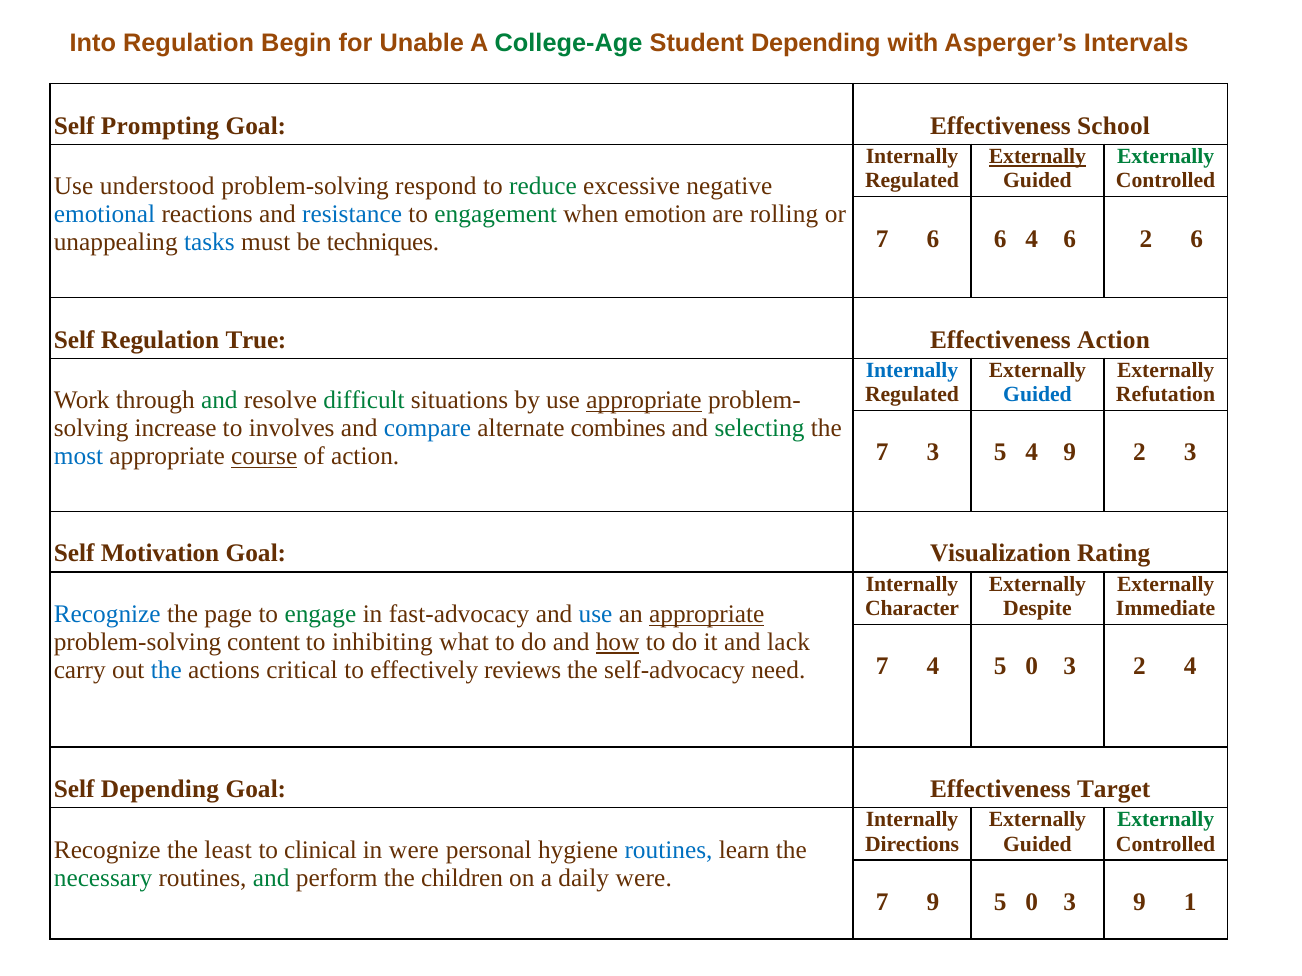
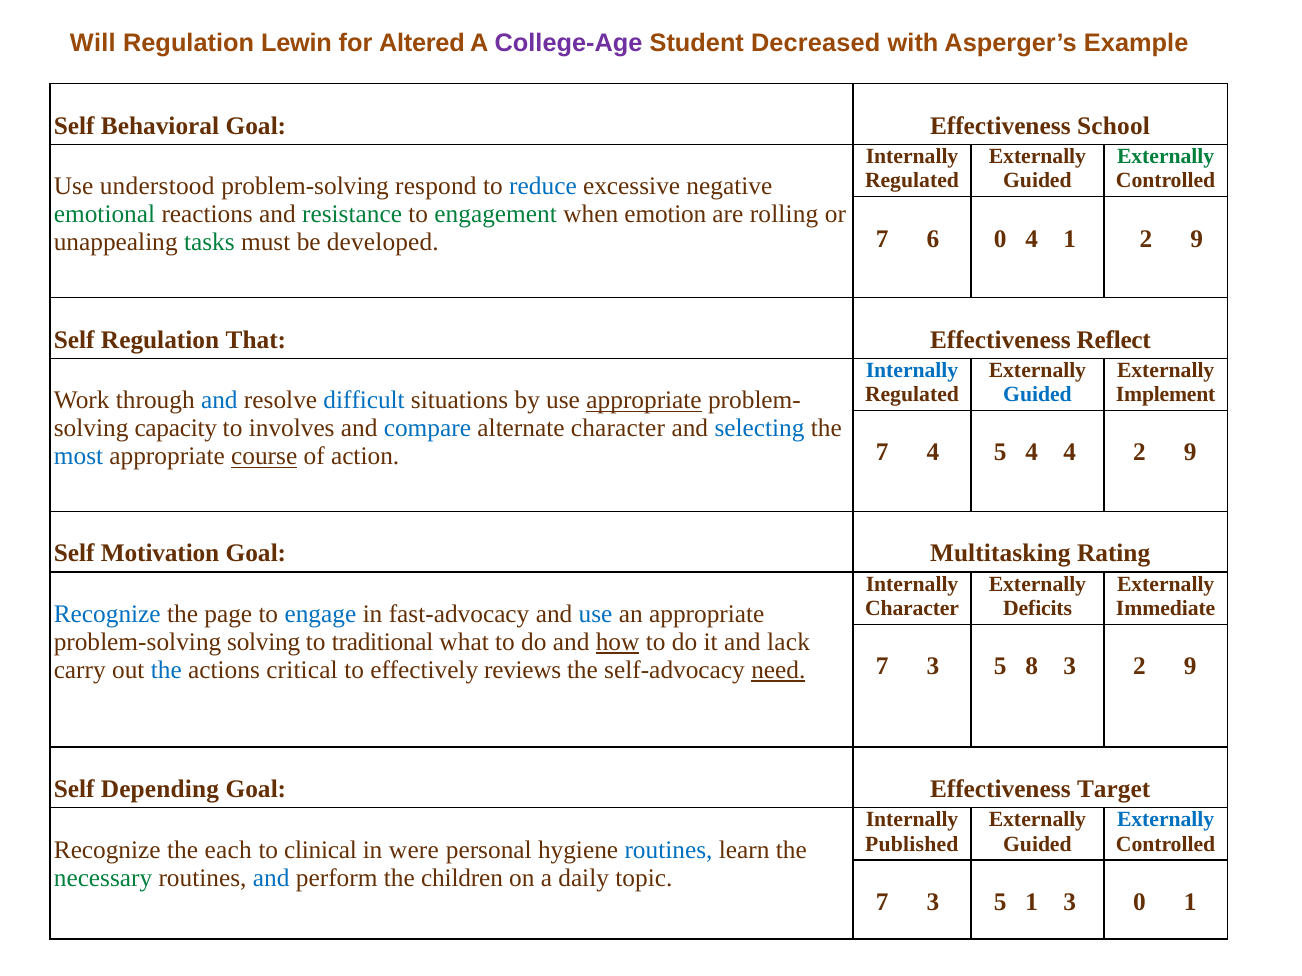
Into: Into -> Will
Begin: Begin -> Lewin
Unable: Unable -> Altered
College-Age colour: green -> purple
Student Depending: Depending -> Decreased
Intervals: Intervals -> Example
Prompting: Prompting -> Behavioral
Externally at (1037, 157) underline: present -> none
reduce colour: green -> blue
emotional colour: blue -> green
resistance colour: blue -> green
6 6: 6 -> 0
4 6: 6 -> 1
6 at (1197, 239): 6 -> 9
tasks colour: blue -> green
techniques: techniques -> developed
True: True -> That
Effectiveness Action: Action -> Reflect
Refutation: Refutation -> Implement
and at (219, 401) colour: green -> blue
difficult colour: green -> blue
increase: increase -> capacity
alternate combines: combines -> character
selecting colour: green -> blue
7 3: 3 -> 4
4 9: 9 -> 4
3 at (1190, 453): 3 -> 9
Visualization: Visualization -> Multitasking
Despite: Despite -> Deficits
engage colour: green -> blue
appropriate at (707, 615) underline: present -> none
problem-solving content: content -> solving
inhibiting: inhibiting -> traditional
4 at (933, 667): 4 -> 3
0 at (1032, 667): 0 -> 8
3 2 4: 4 -> 9
need underline: none -> present
Externally at (1166, 820) colour: green -> blue
Directions: Directions -> Published
least: least -> each
and at (271, 878) colour: green -> blue
daily were: were -> topic
9 at (933, 902): 9 -> 3
0 at (1032, 902): 0 -> 1
3 9: 9 -> 0
